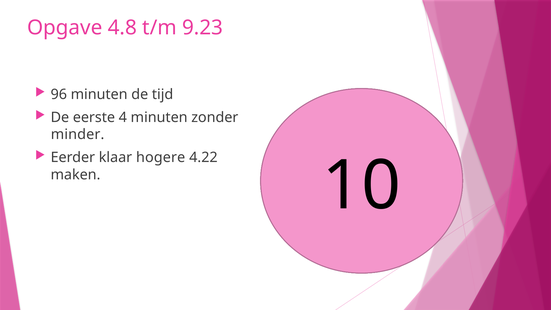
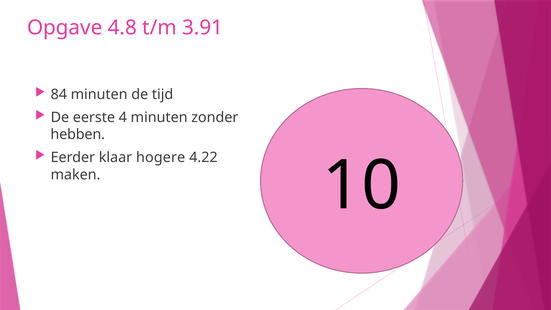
9.23: 9.23 -> 3.91
96: 96 -> 84
minder: minder -> hebben
